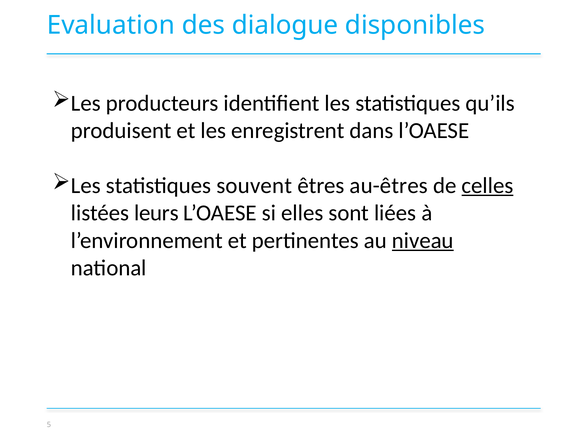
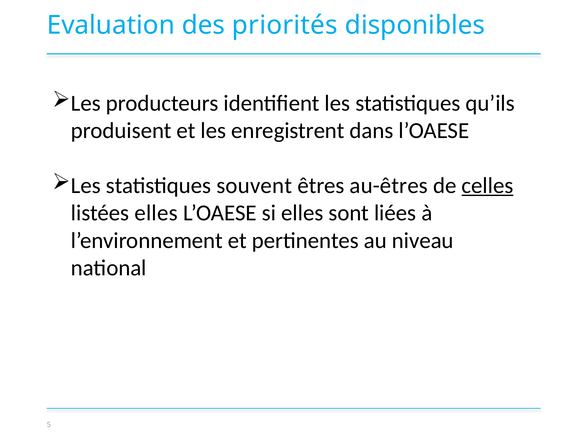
dialogue: dialogue -> priorités
listées leurs: leurs -> elles
niveau underline: present -> none
